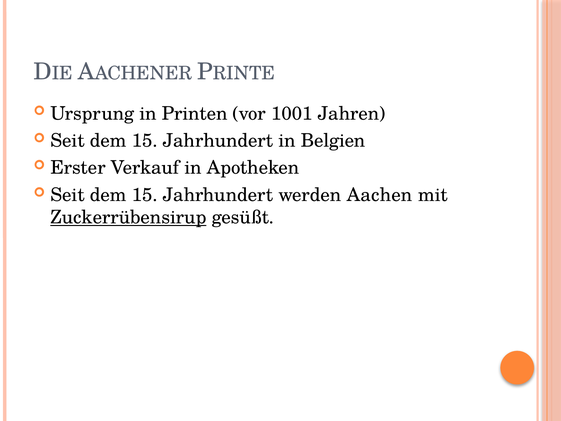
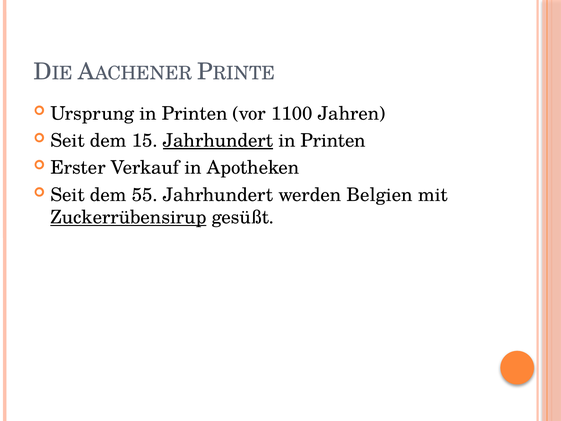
1001: 1001 -> 1100
Jahrhundert at (218, 141) underline: none -> present
Belgien at (333, 141): Belgien -> Printen
15 at (145, 195): 15 -> 55
Aachen: Aachen -> Belgien
